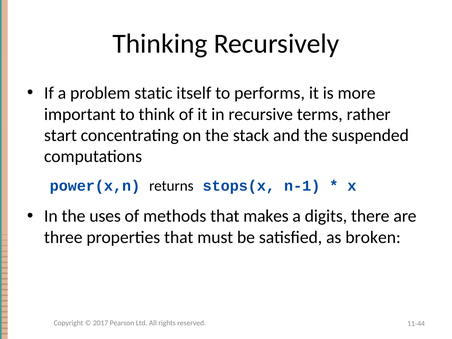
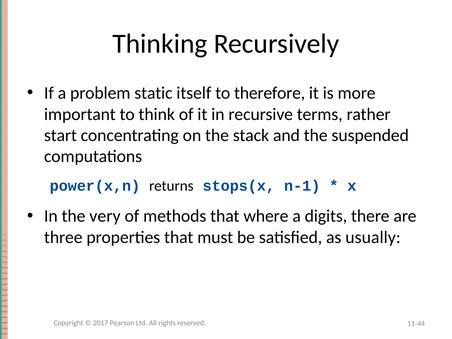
performs: performs -> therefore
uses: uses -> very
makes: makes -> where
broken: broken -> usually
